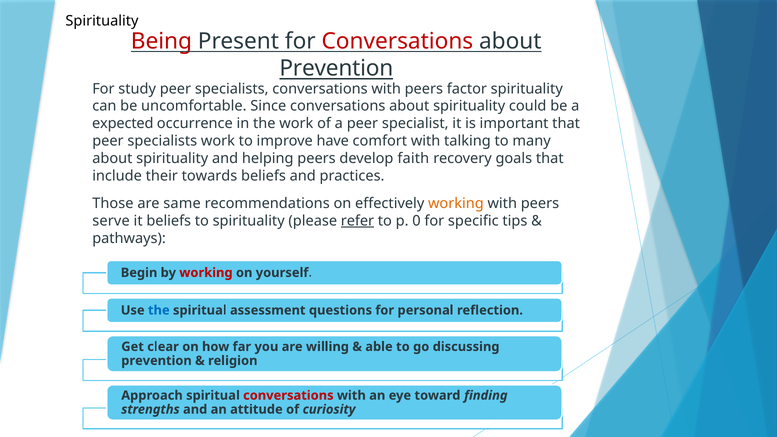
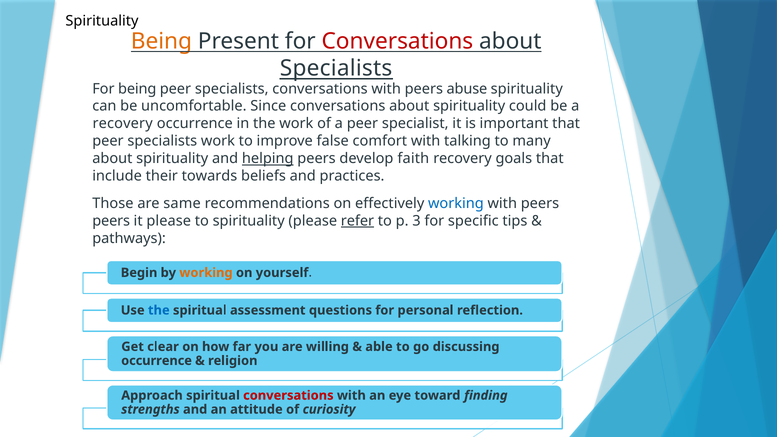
Being at (161, 41) colour: red -> orange
Prevention at (336, 68): Prevention -> Specialists
For study: study -> being
factor: factor -> abuse
expected at (123, 124): expected -> recovery
have: have -> false
helping underline: none -> present
working at (456, 203) colour: orange -> blue
serve at (111, 221): serve -> peers
it beliefs: beliefs -> please
0: 0 -> 3
working at (206, 273) colour: red -> orange
prevention at (156, 361): prevention -> occurrence
